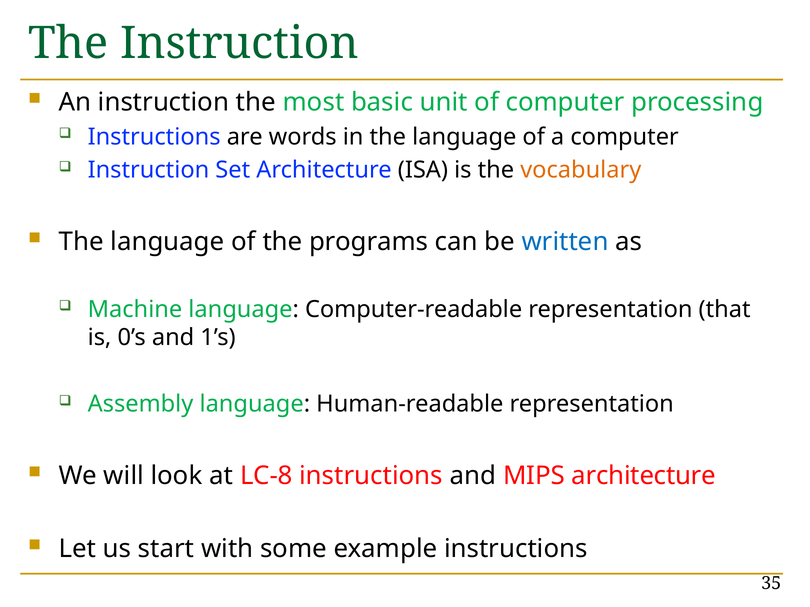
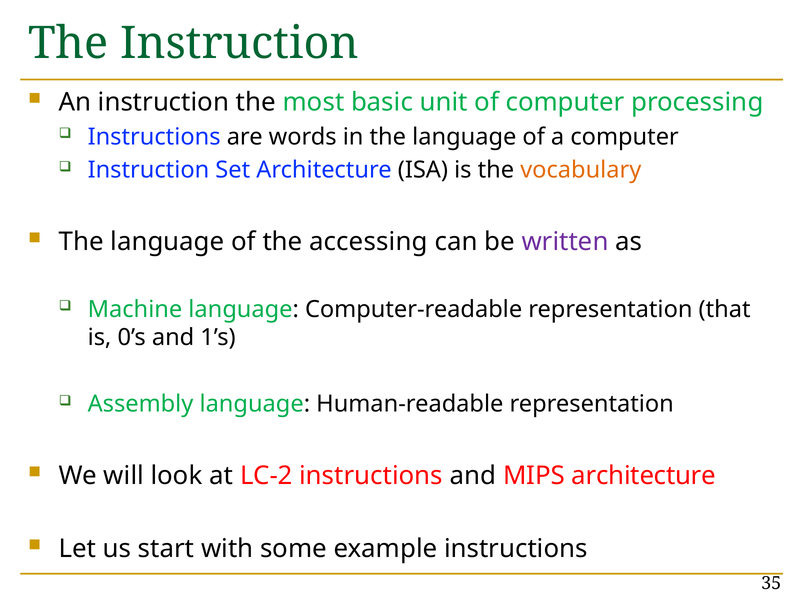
programs: programs -> accessing
written colour: blue -> purple
LC-8: LC-8 -> LC-2
